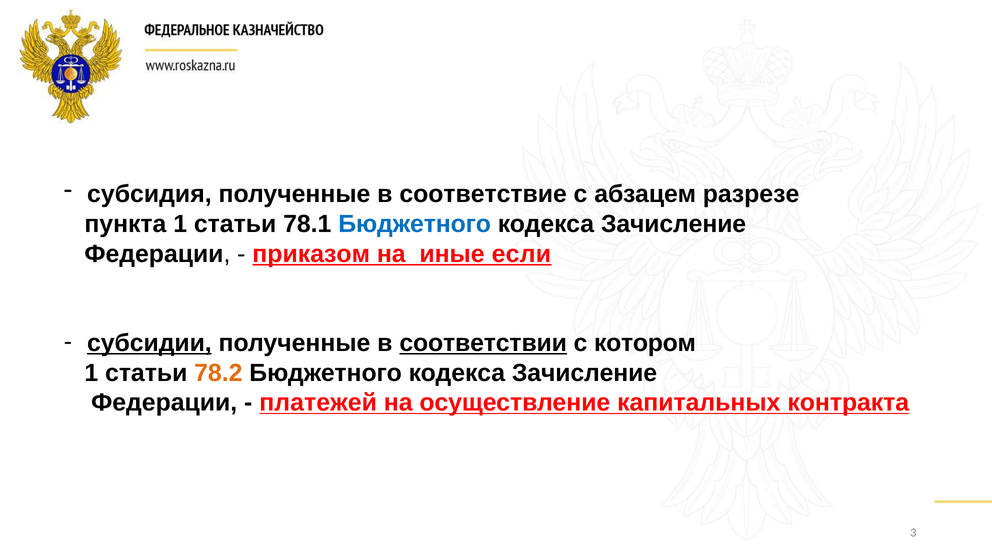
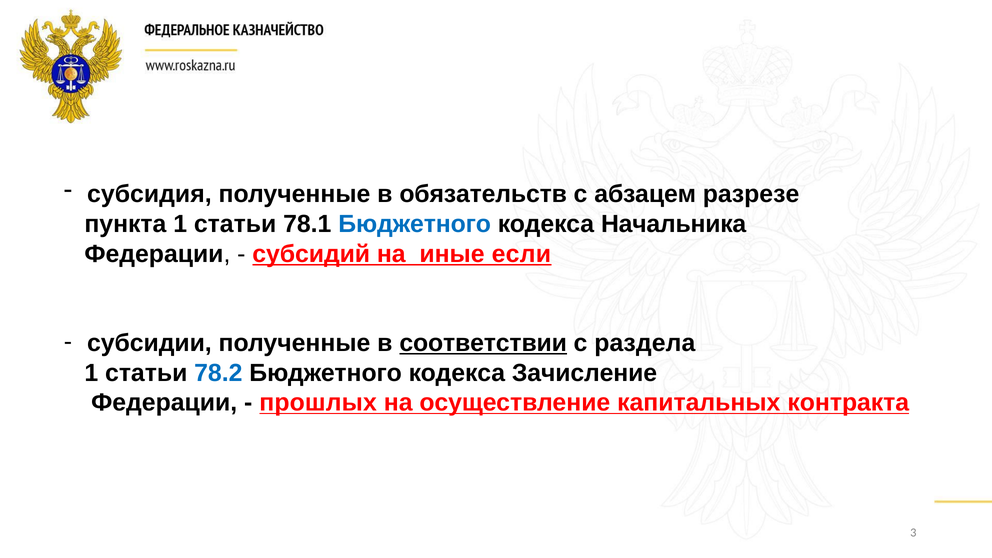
соответствие: соответствие -> обязательств
Зачисление at (674, 224): Зачисление -> Начальника
приказом: приказом -> субсидий
субсидии underline: present -> none
котором: котором -> раздела
78.2 colour: orange -> blue
платежей: платежей -> прошлых
